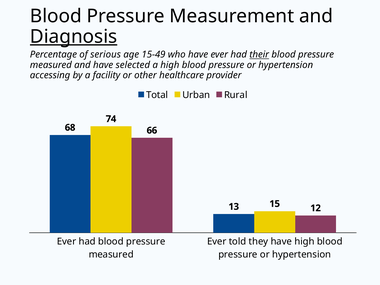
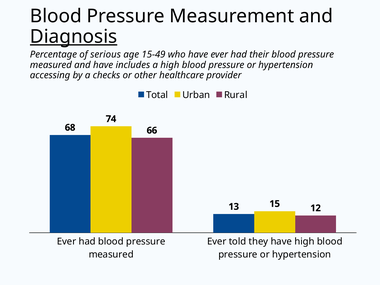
their underline: present -> none
selected: selected -> includes
facility: facility -> checks
